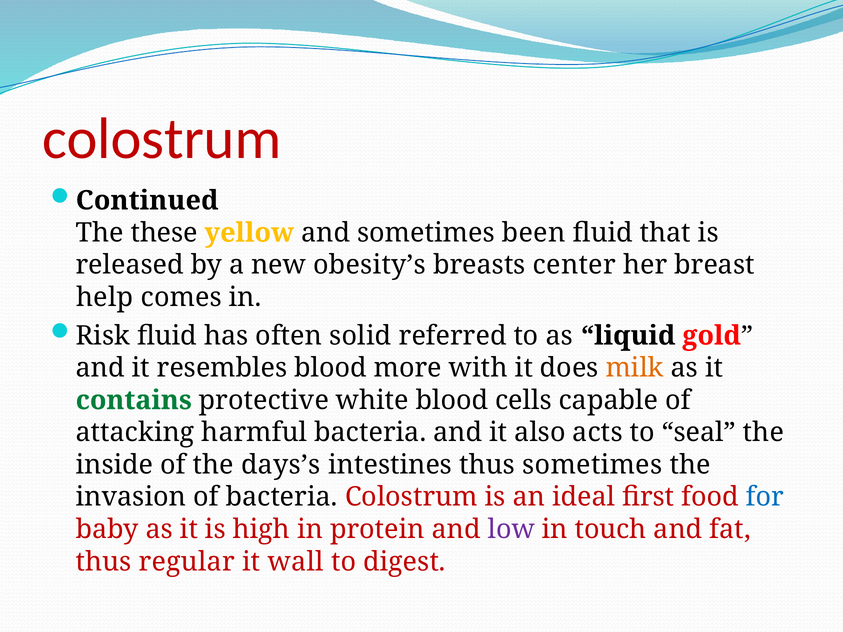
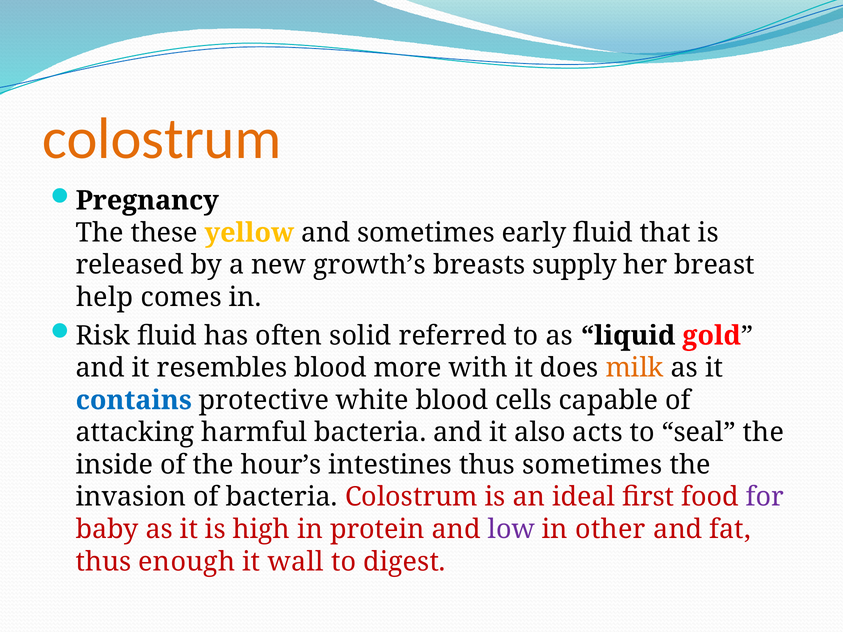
colostrum at (162, 139) colour: red -> orange
Continued: Continued -> Pregnancy
been: been -> early
obesity’s: obesity’s -> growth’s
center: center -> supply
contains colour: green -> blue
days’s: days’s -> hour’s
for colour: blue -> purple
touch: touch -> other
regular: regular -> enough
